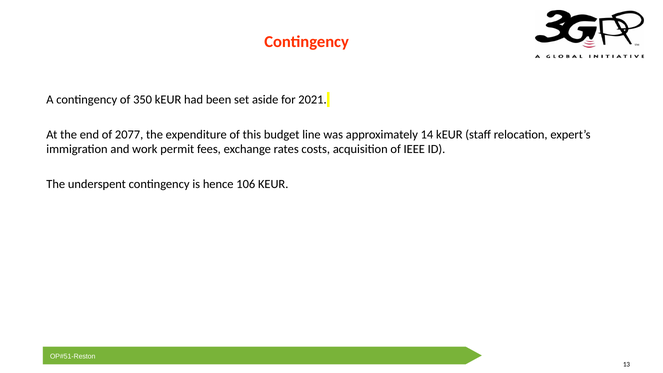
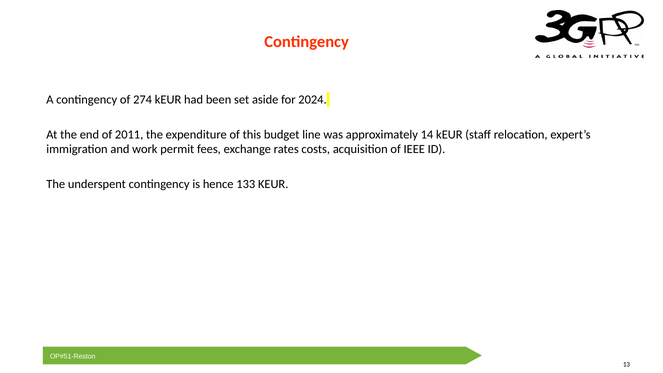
350: 350 -> 274
2021: 2021 -> 2024
2077: 2077 -> 2011
106: 106 -> 133
